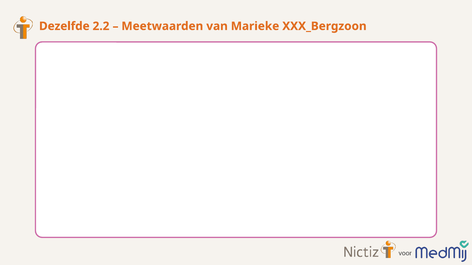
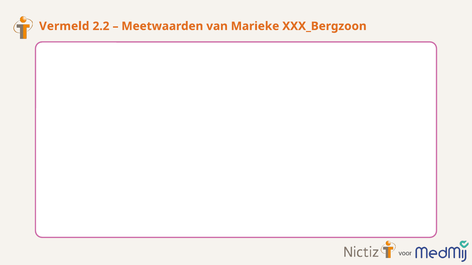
Dezelfde: Dezelfde -> Vermeld
